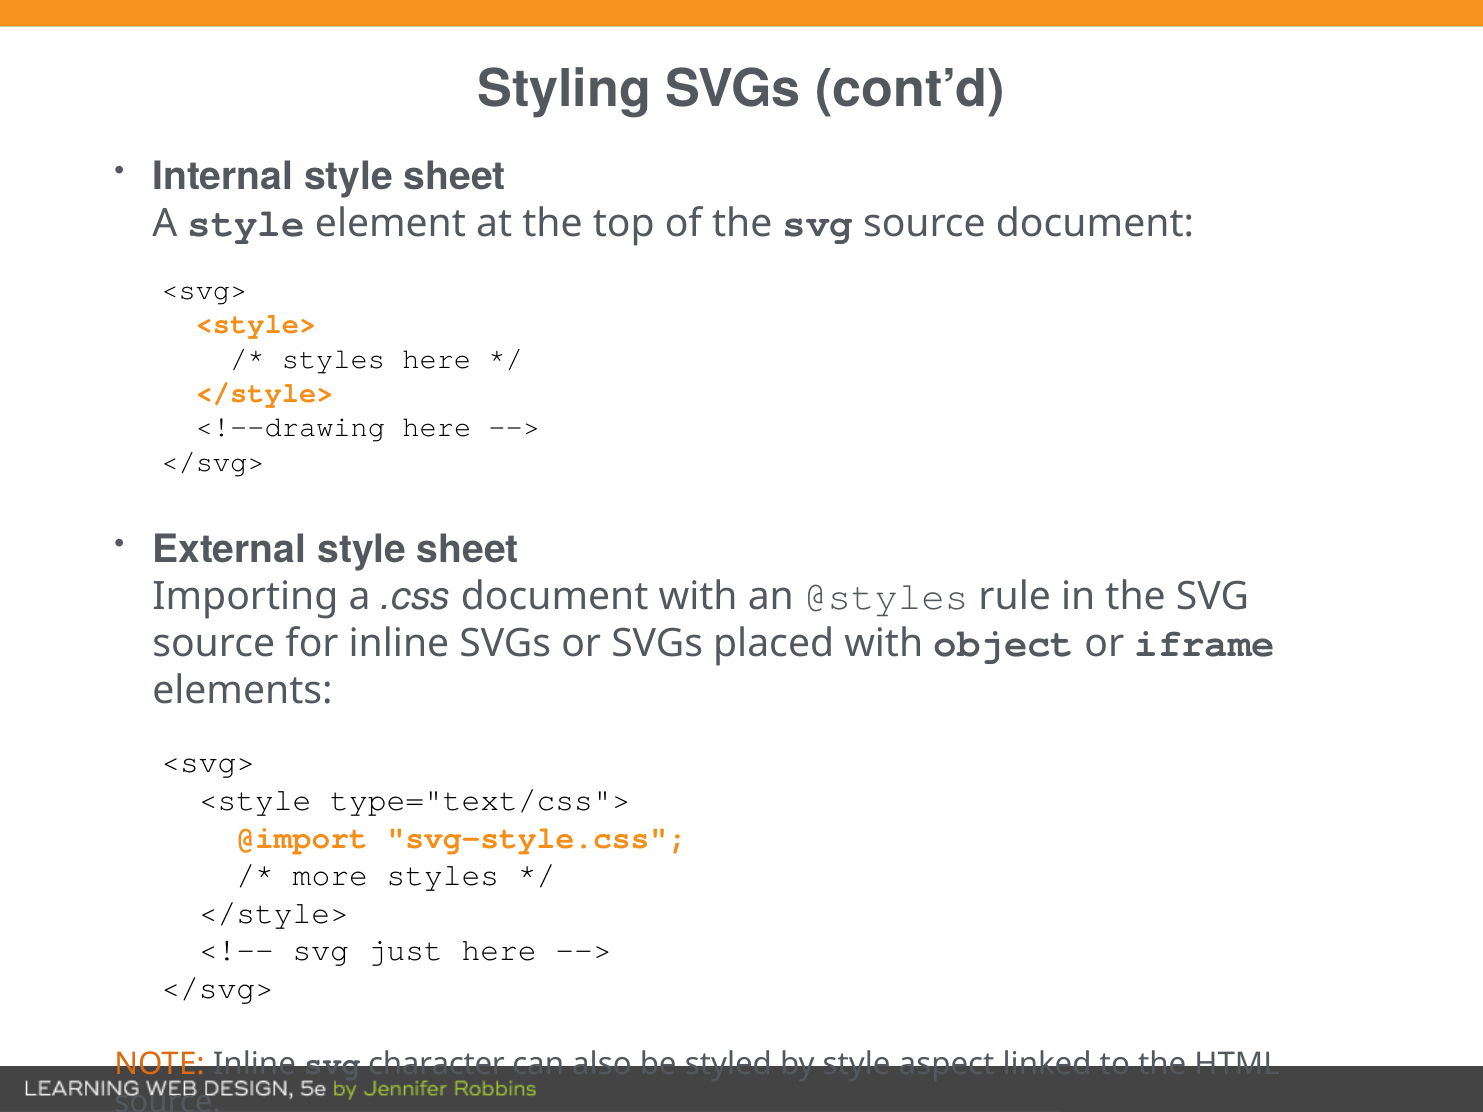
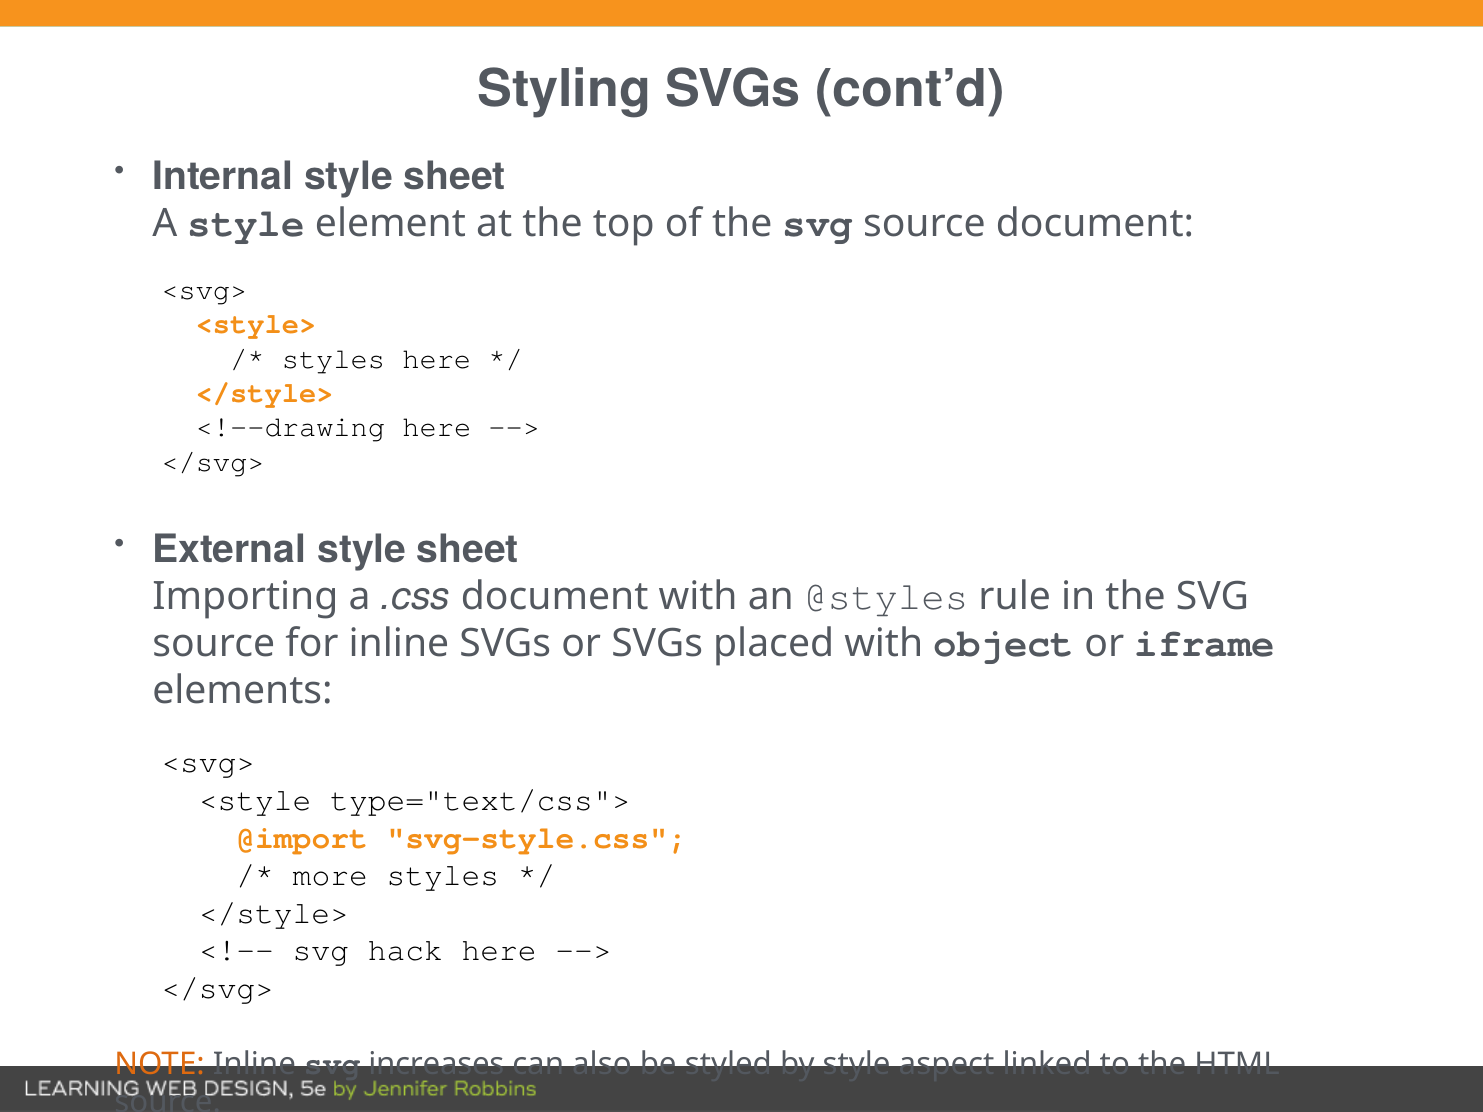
just: just -> hack
character: character -> increases
